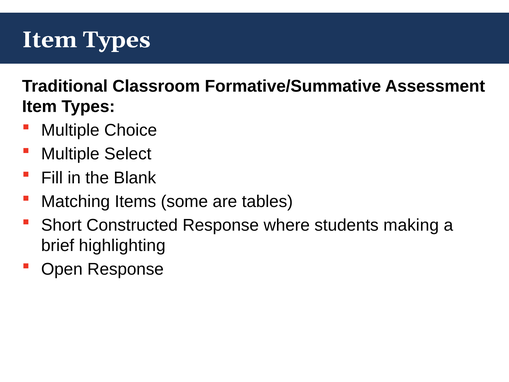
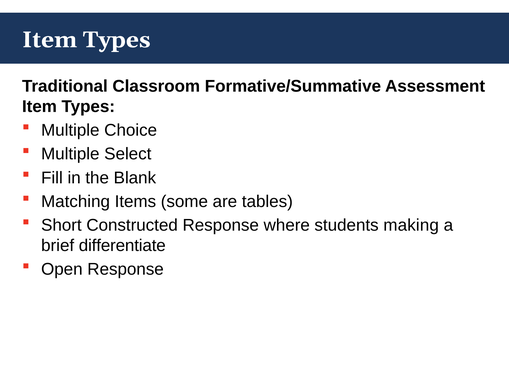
highlighting: highlighting -> differentiate
